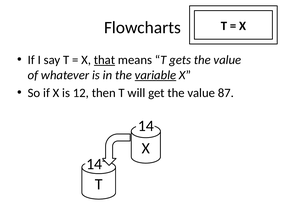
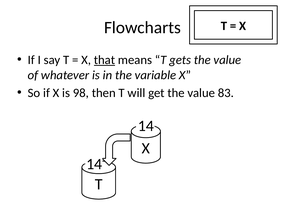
variable underline: present -> none
12: 12 -> 98
87: 87 -> 83
